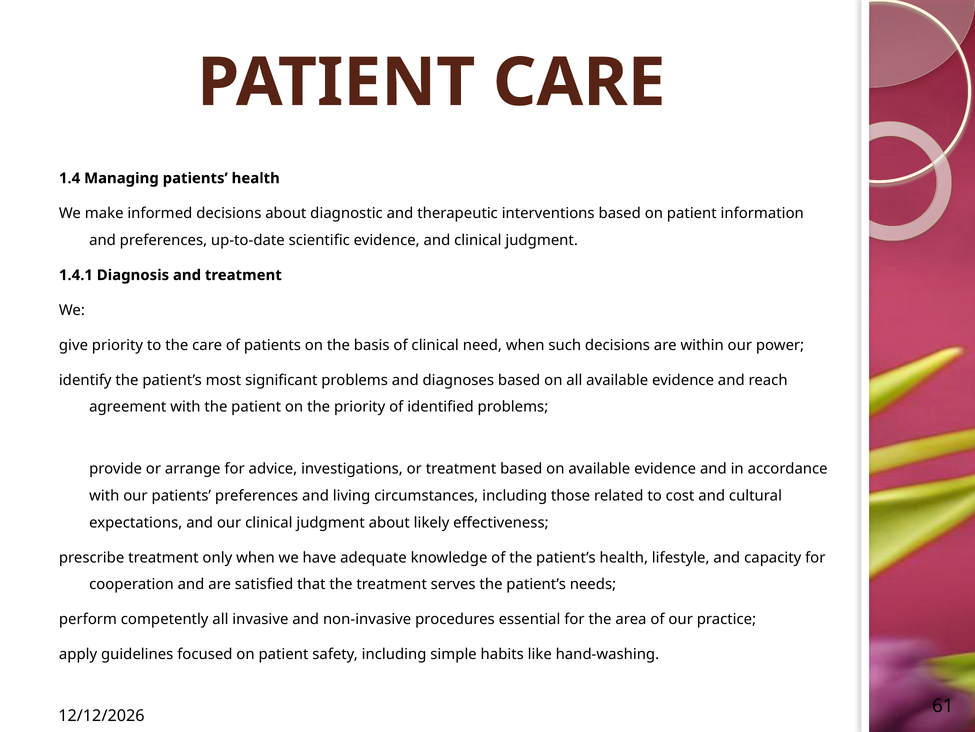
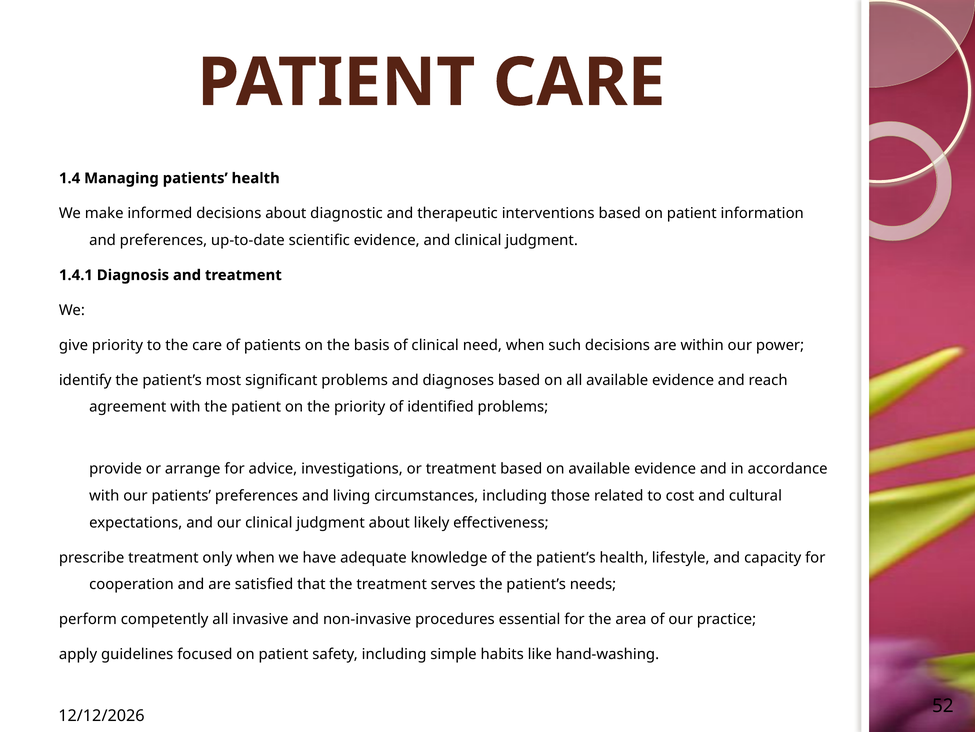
61: 61 -> 52
